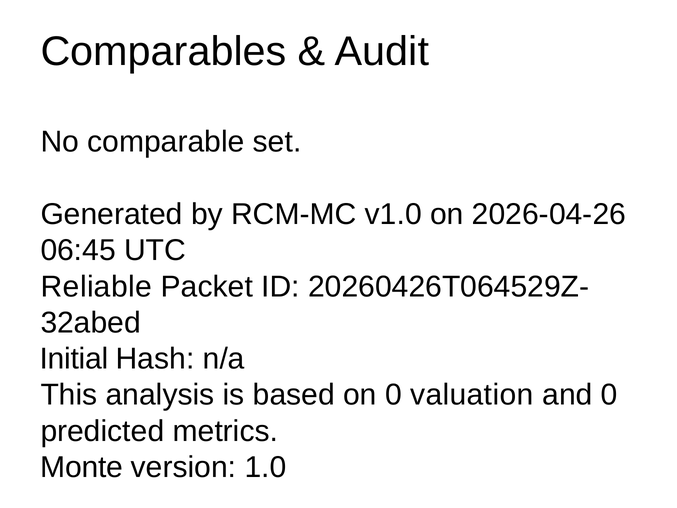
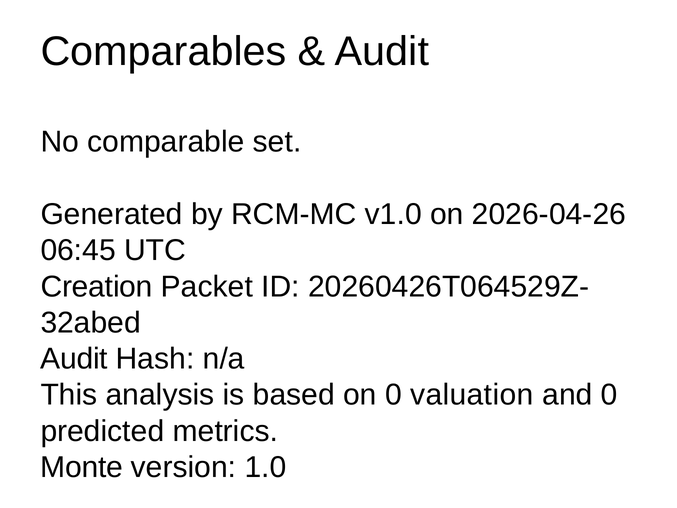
Reliable: Reliable -> Creation
Initial at (74, 359): Initial -> Audit
